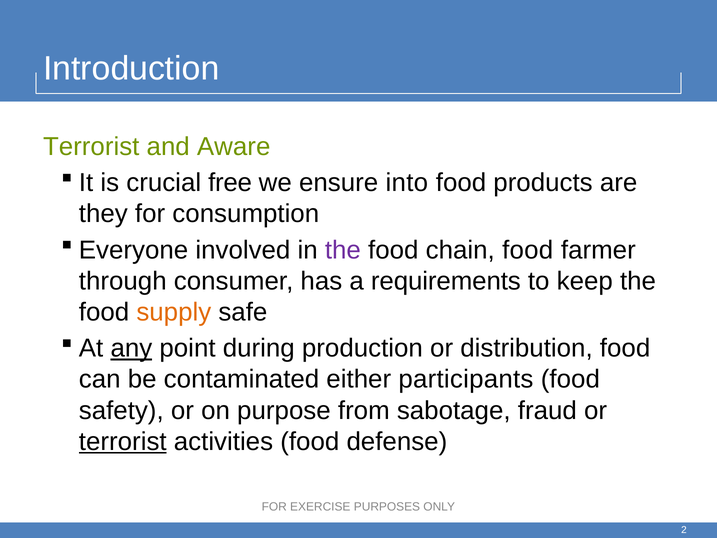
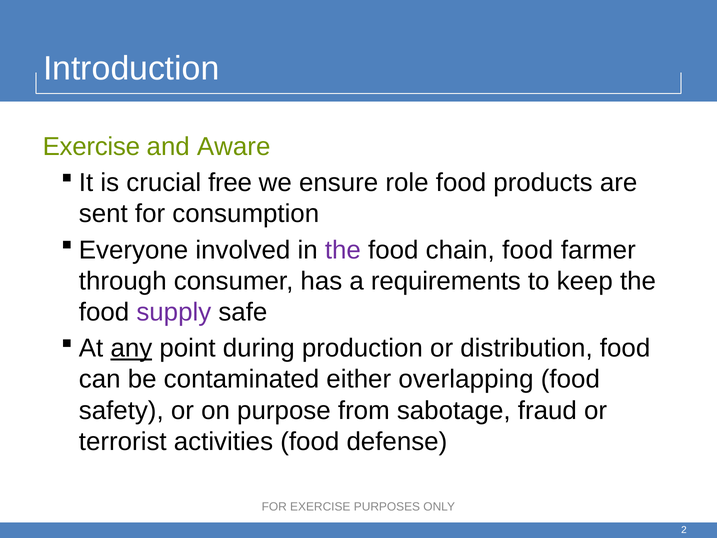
Terrorist at (91, 146): Terrorist -> Exercise
into: into -> role
they: they -> sent
supply colour: orange -> purple
participants: participants -> overlapping
terrorist at (123, 441) underline: present -> none
